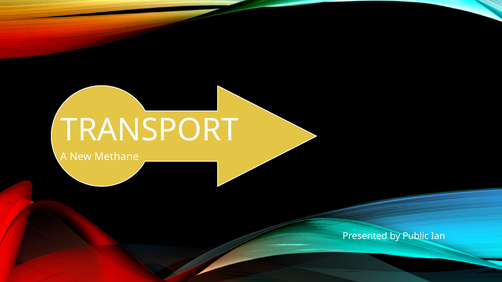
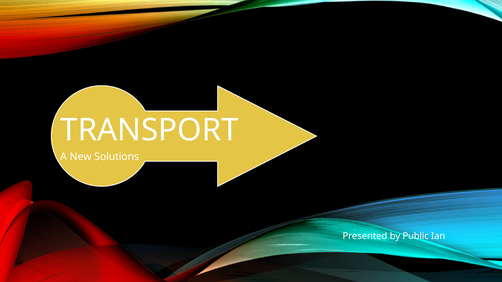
Methane: Methane -> Solutions
